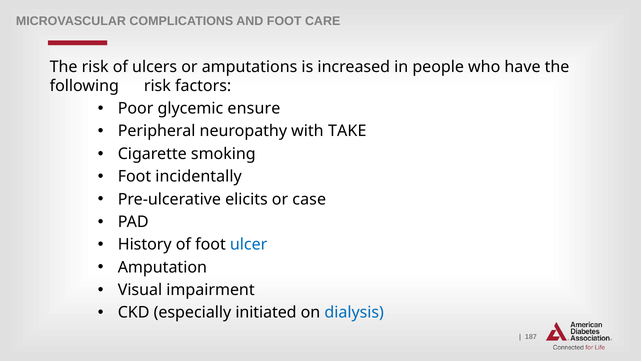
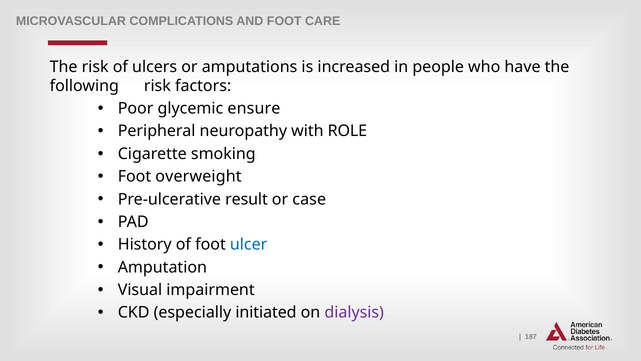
TAKE: TAKE -> ROLE
incidentally: incidentally -> overweight
elicits: elicits -> result
dialysis colour: blue -> purple
